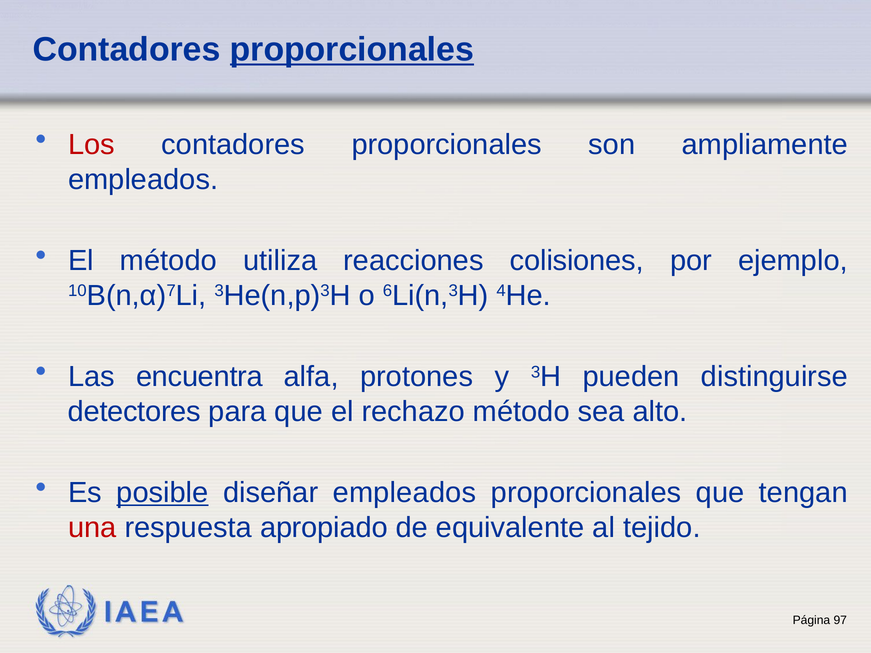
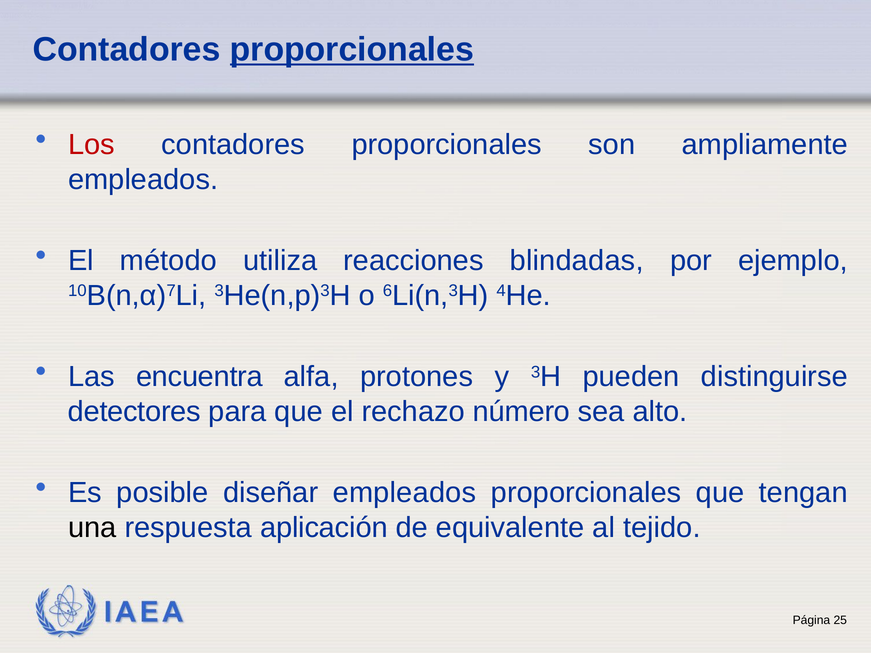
colisiones: colisiones -> blindadas
rechazo método: método -> número
posible underline: present -> none
una colour: red -> black
apropiado: apropiado -> aplicación
97: 97 -> 25
